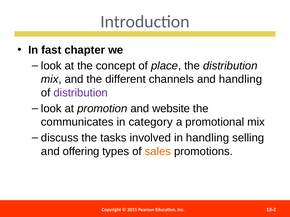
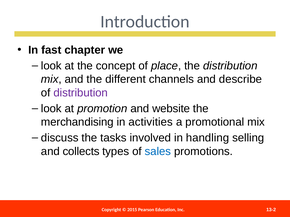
and handling: handling -> describe
communicates: communicates -> merchandising
category: category -> activities
offering: offering -> collects
sales colour: orange -> blue
